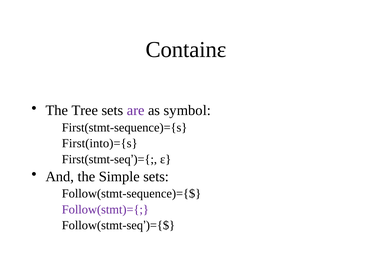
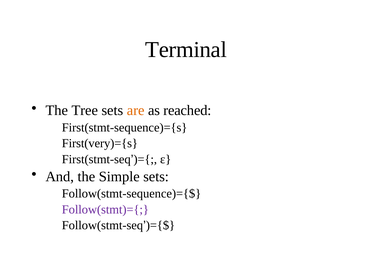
Containε: Containε -> Terminal
are colour: purple -> orange
symbol: symbol -> reached
First(into)={s: First(into)={s -> First(very)={s
